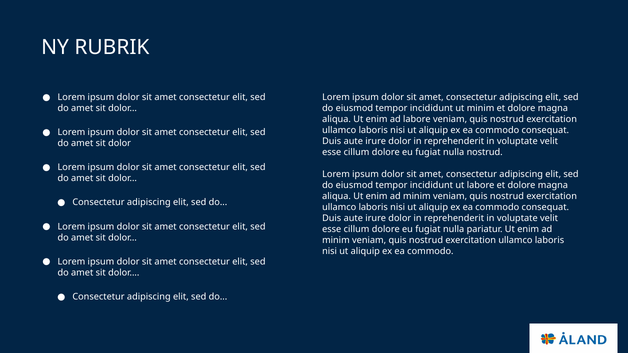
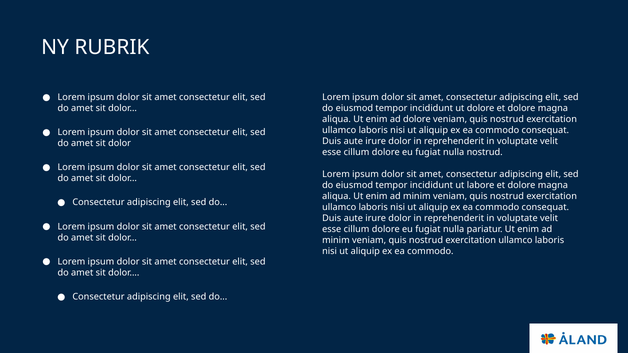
ut minim: minim -> dolore
ad labore: labore -> dolore
